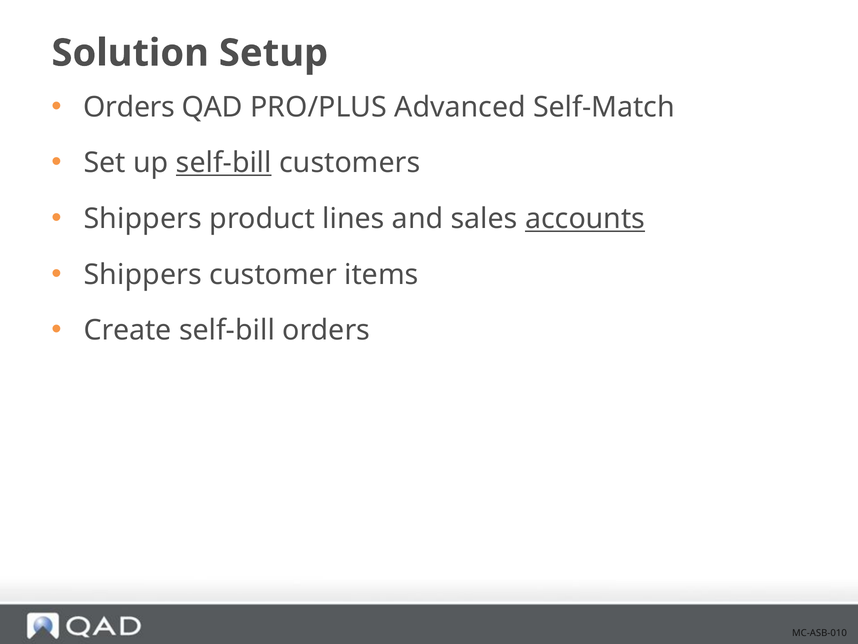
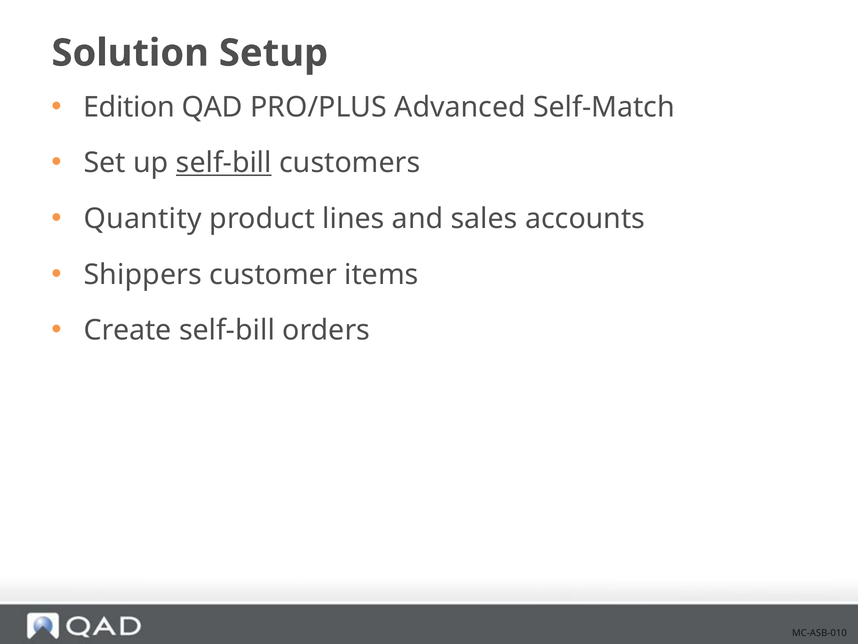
Orders at (129, 107): Orders -> Edition
Shippers at (143, 219): Shippers -> Quantity
accounts underline: present -> none
